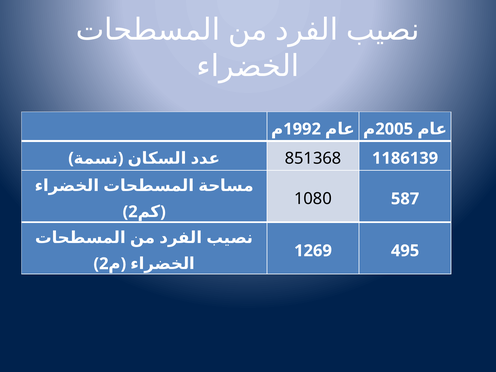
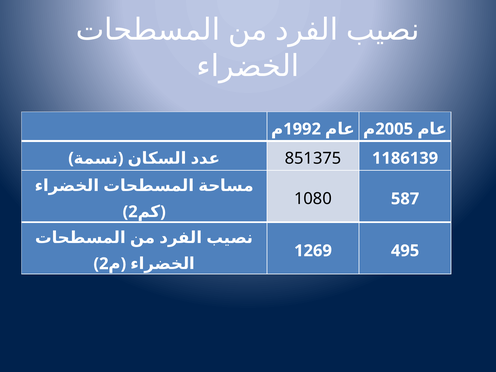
851368: 851368 -> 851375
